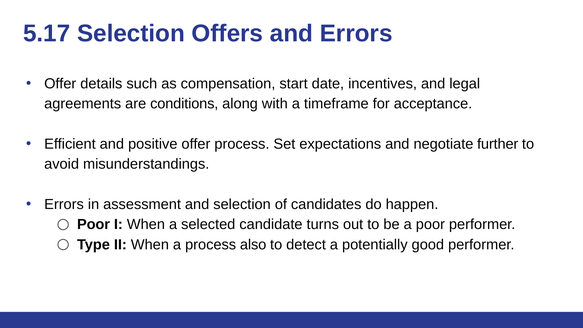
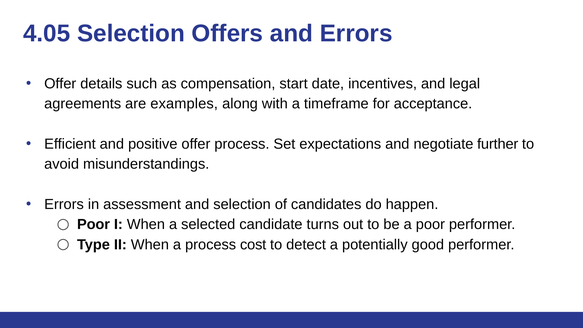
5.17: 5.17 -> 4.05
conditions: conditions -> examples
also: also -> cost
